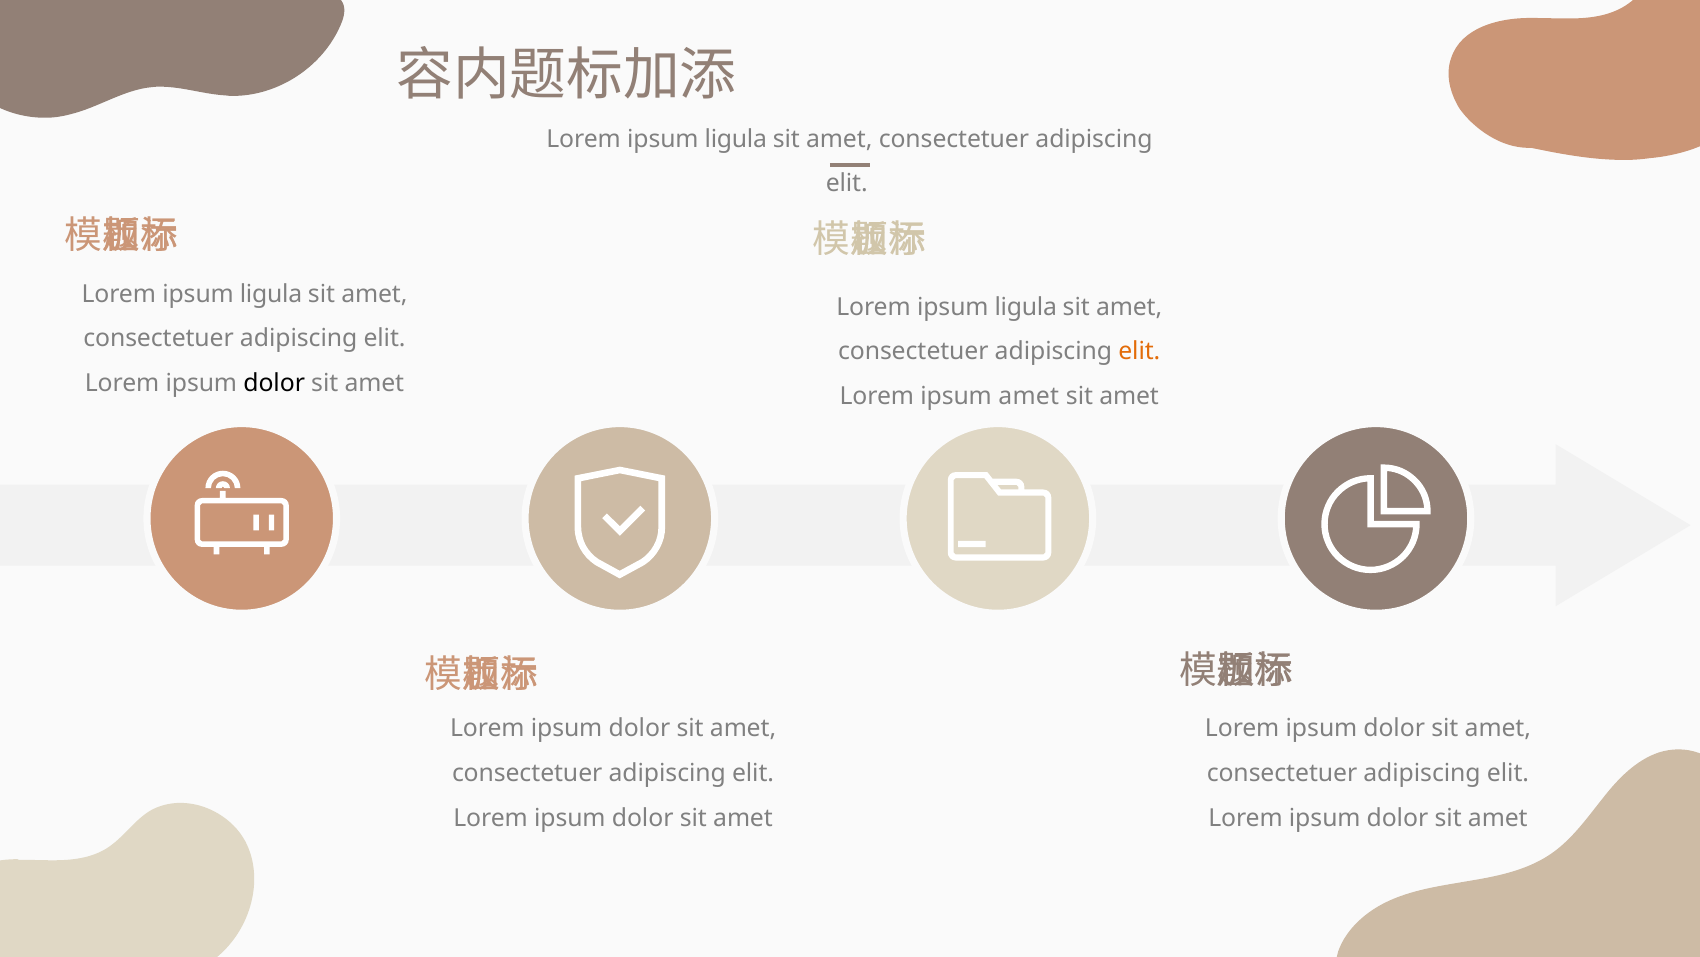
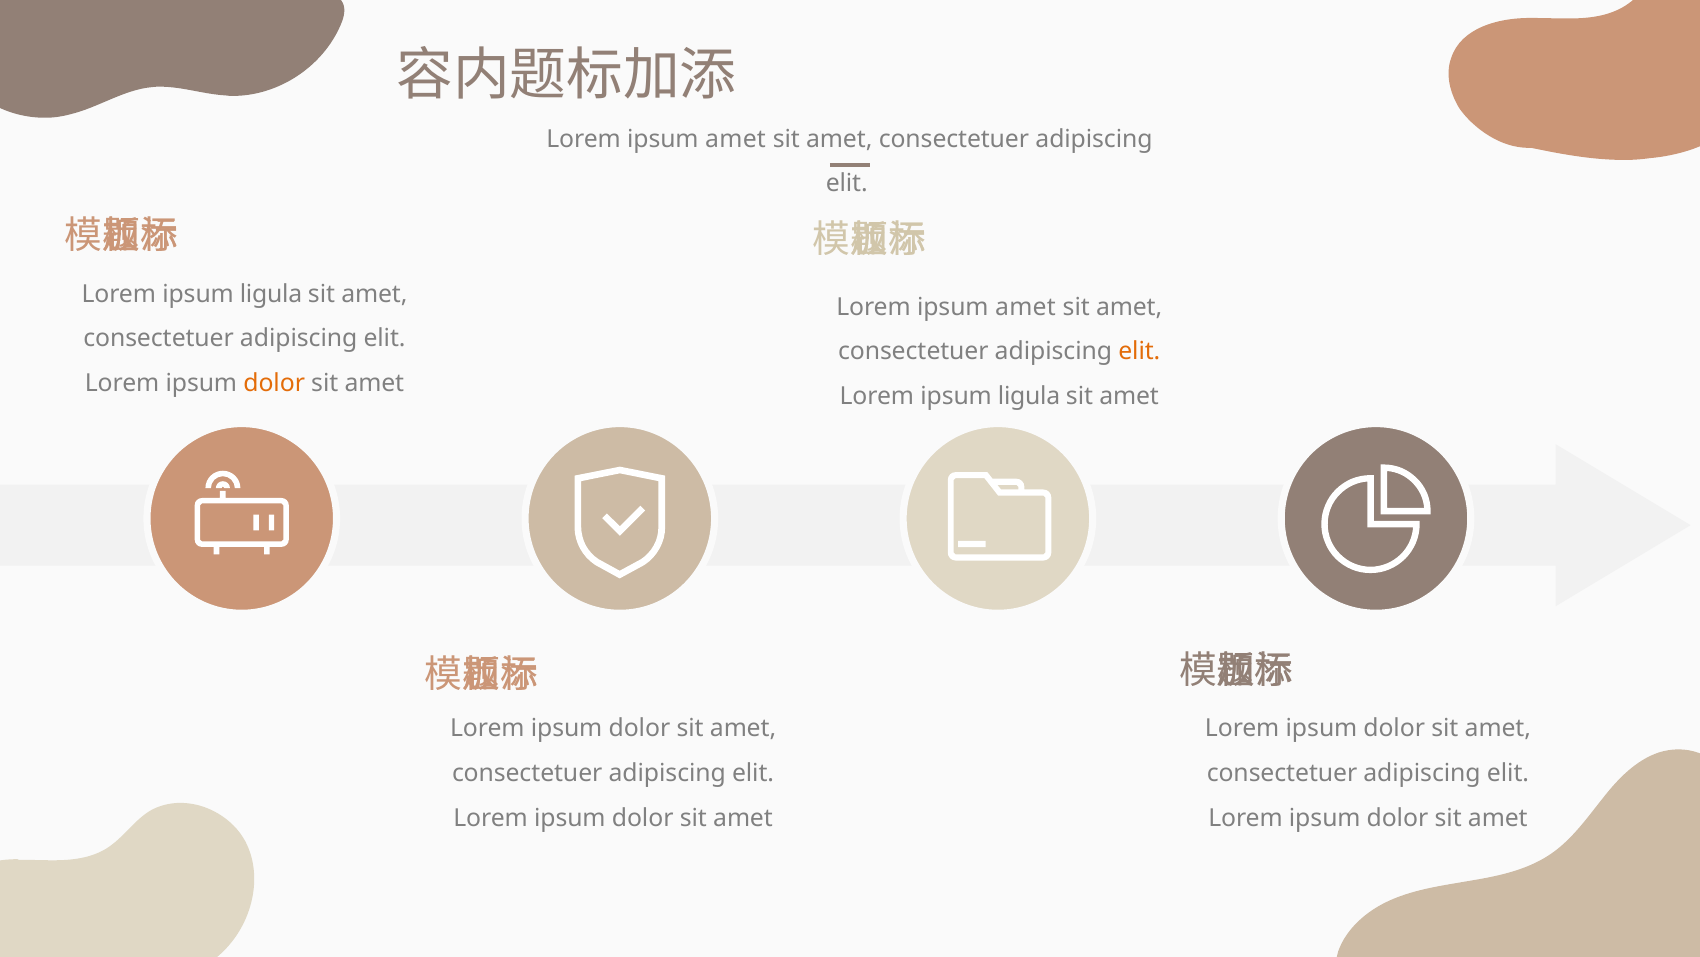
ligula at (736, 139): ligula -> amet
ligula at (1026, 307): ligula -> amet
dolor at (274, 383) colour: black -> orange
amet at (1029, 396): amet -> ligula
